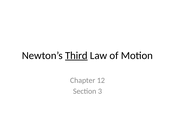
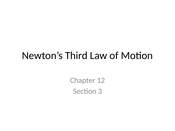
Third underline: present -> none
